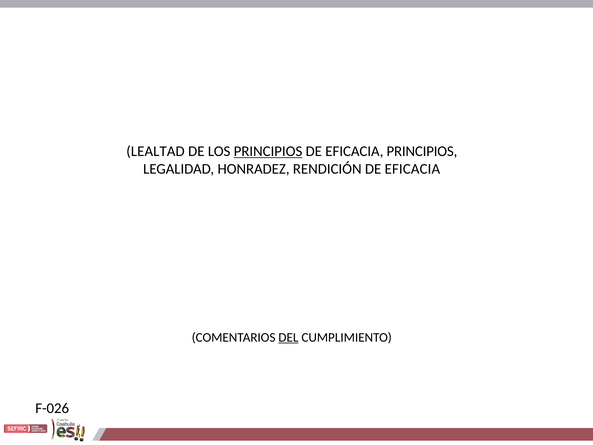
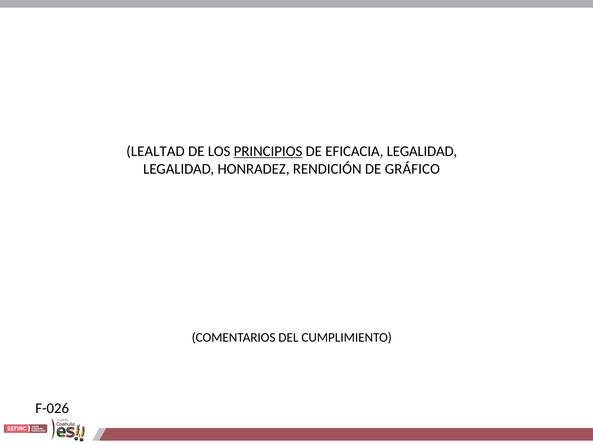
EFICACIA PRINCIPIOS: PRINCIPIOS -> LEGALIDAD
RENDICIÓN DE EFICACIA: EFICACIA -> GRÁFICO
DEL underline: present -> none
